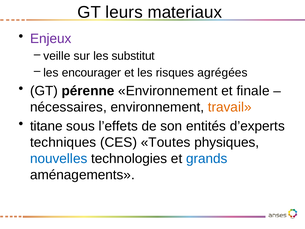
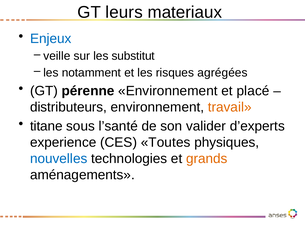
Enjeux colour: purple -> blue
encourager: encourager -> notamment
finale: finale -> placé
nécessaires: nécessaires -> distributeurs
l’effets: l’effets -> l’santé
entités: entités -> valider
techniques: techniques -> experience
grands colour: blue -> orange
